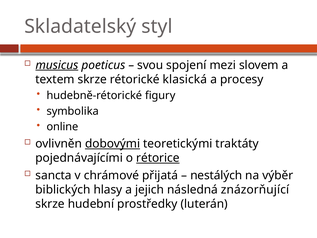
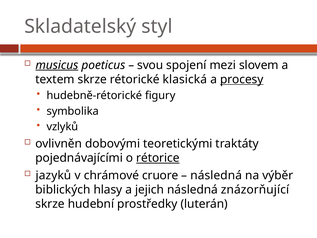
procesy underline: none -> present
online: online -> vzlyků
dobovými underline: present -> none
sancta: sancta -> jazyků
přijatá: přijatá -> cruore
nestálých at (216, 175): nestálých -> následná
